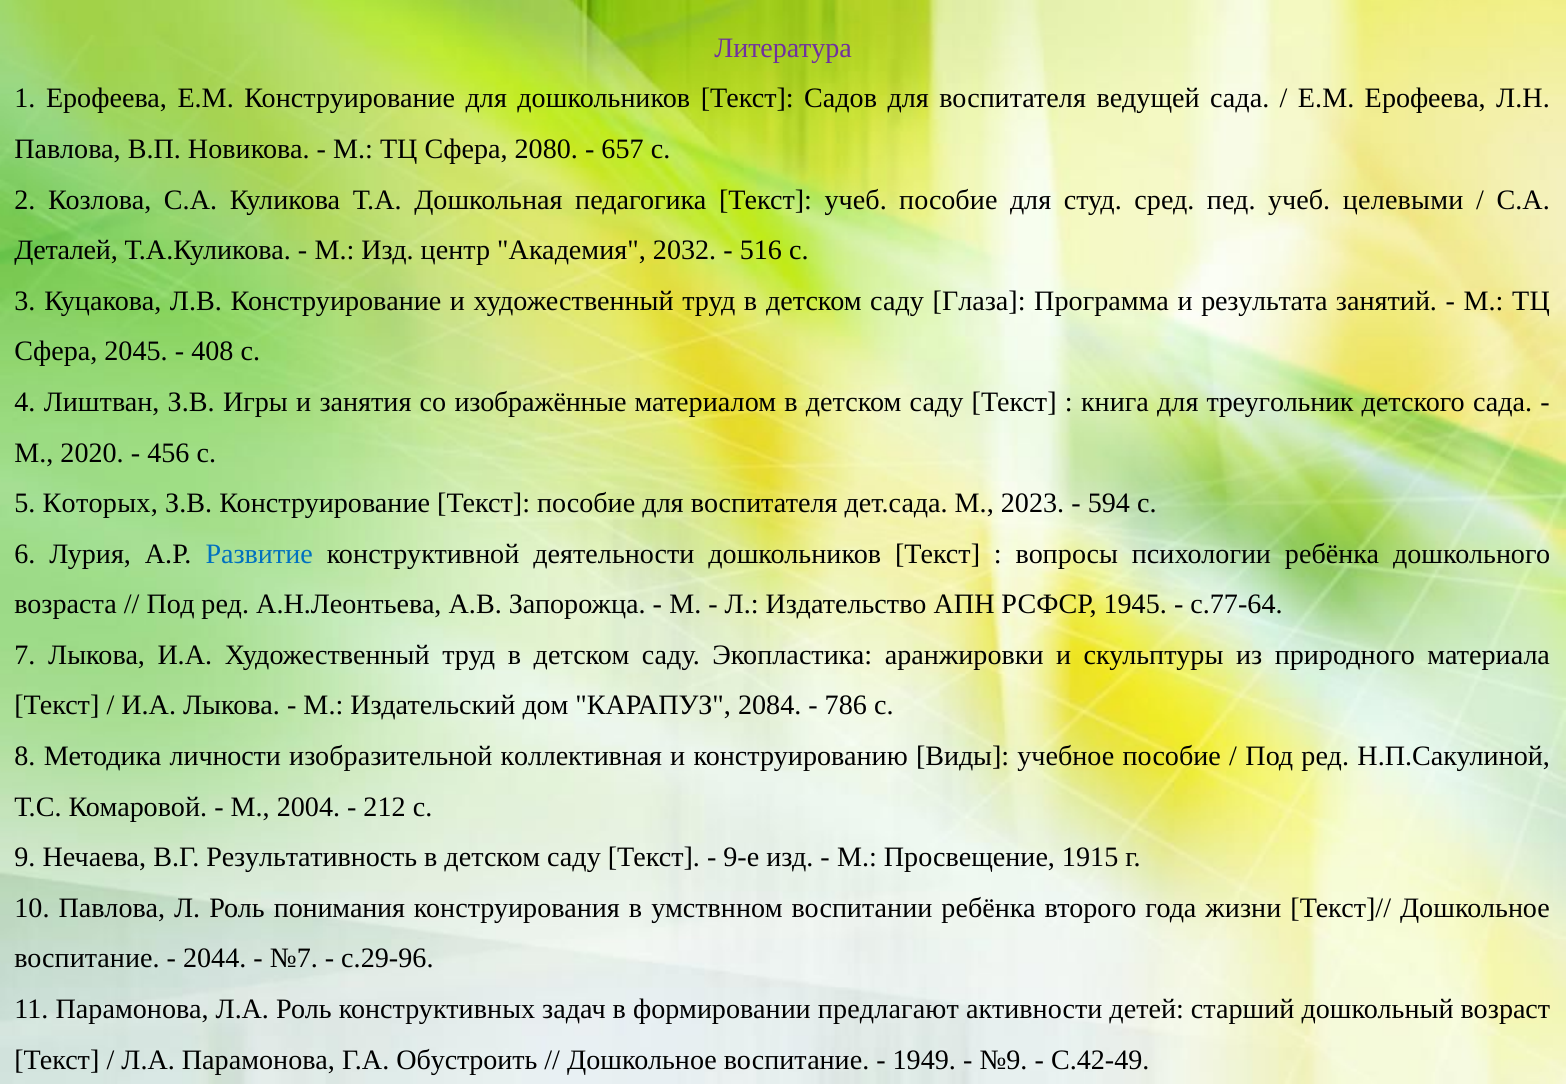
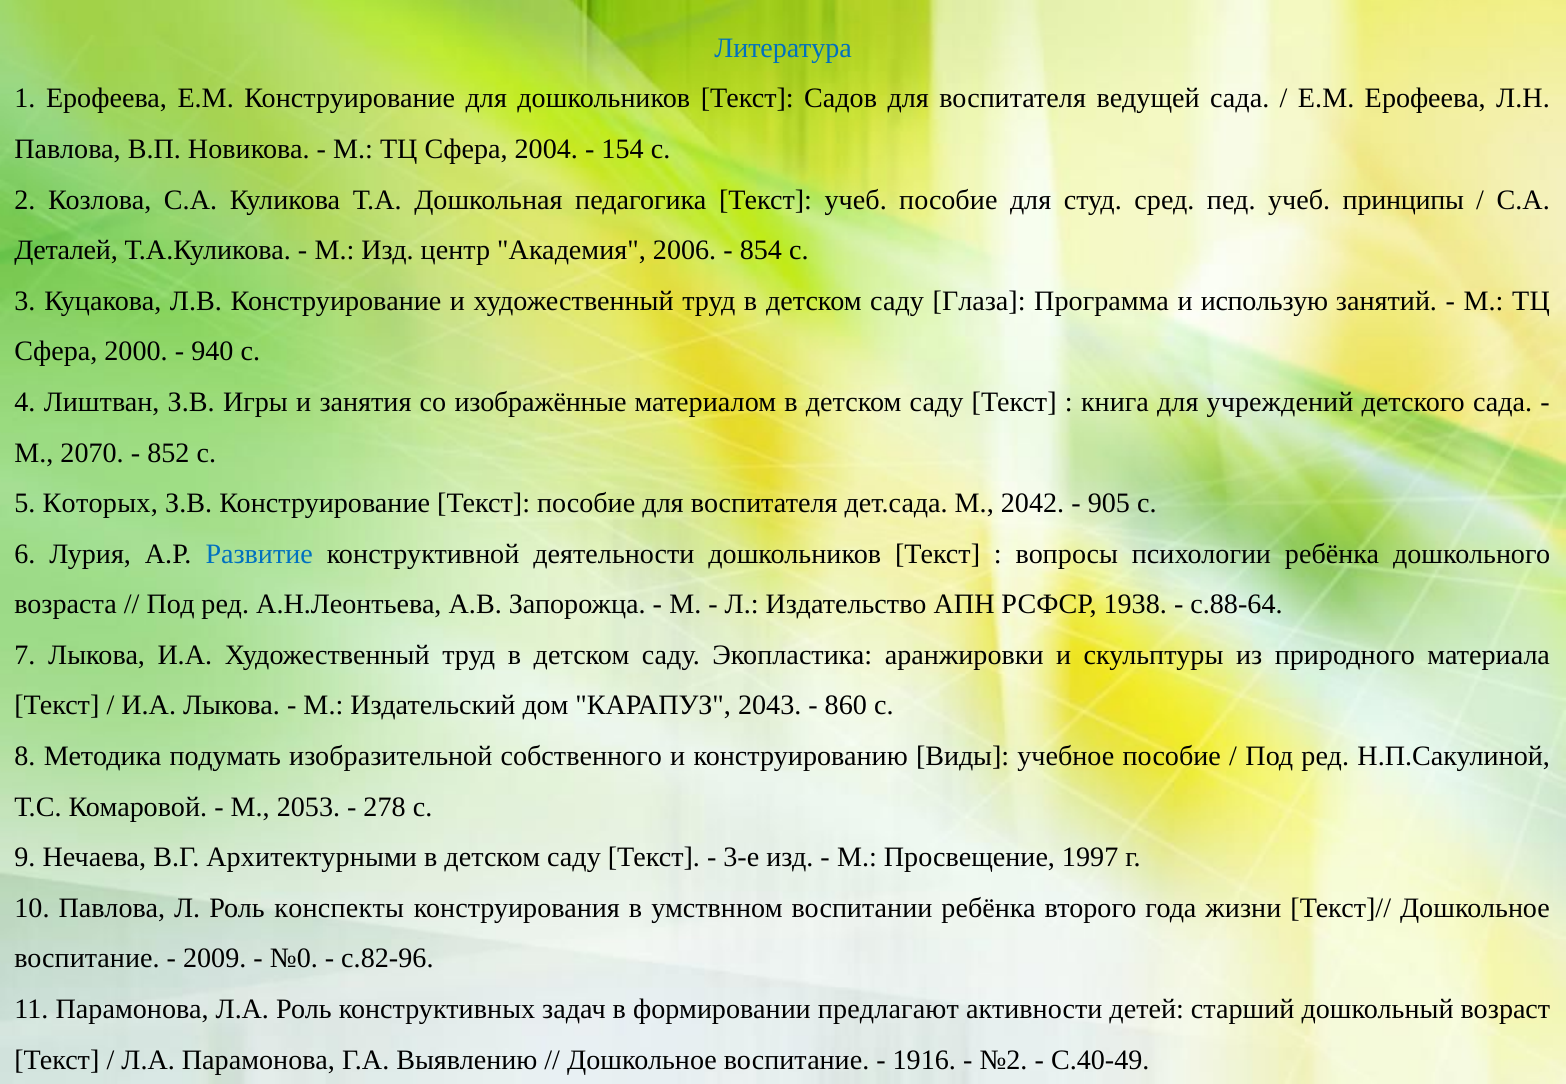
Литература colour: purple -> blue
2080: 2080 -> 2004
657: 657 -> 154
целевыми: целевыми -> принципы
2032: 2032 -> 2006
516: 516 -> 854
результата: результата -> использую
2045: 2045 -> 2000
408: 408 -> 940
треугольник: треугольник -> учреждений
2020: 2020 -> 2070
456: 456 -> 852
2023: 2023 -> 2042
594: 594 -> 905
1945: 1945 -> 1938
с.77-64: с.77-64 -> с.88-64
2084: 2084 -> 2043
786: 786 -> 860
личности: личности -> подумать
коллективная: коллективная -> собственного
2004: 2004 -> 2053
212: 212 -> 278
Результативность: Результативность -> Архитектурными
9-е: 9-е -> 3-е
1915: 1915 -> 1997
понимания: понимания -> конспекты
2044: 2044 -> 2009
№7: №7 -> №0
с.29-96: с.29-96 -> с.82-96
Обустроить: Обустроить -> Выявлению
1949: 1949 -> 1916
№9: №9 -> №2
С.42-49: С.42-49 -> С.40-49
